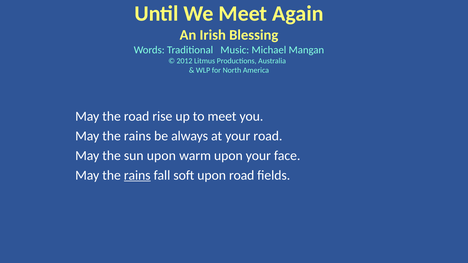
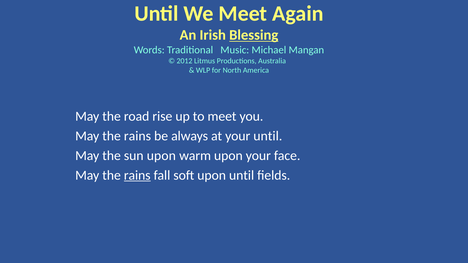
Blessing underline: none -> present
your road: road -> until
upon road: road -> until
